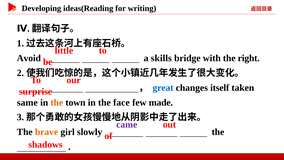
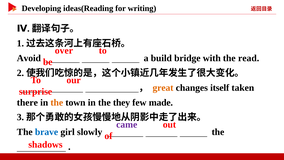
little: little -> over
skills: skills -> build
right: right -> read
great colour: blue -> orange
same: same -> there
face: face -> they
brave colour: orange -> blue
